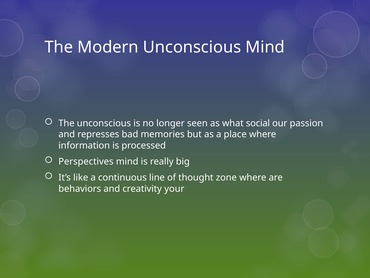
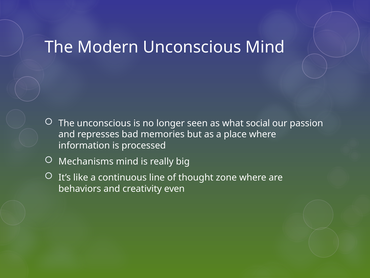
Perspectives: Perspectives -> Mechanisms
your: your -> even
